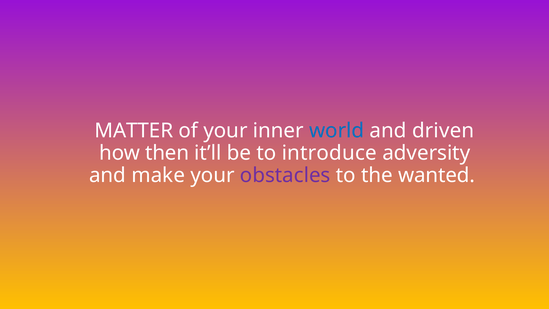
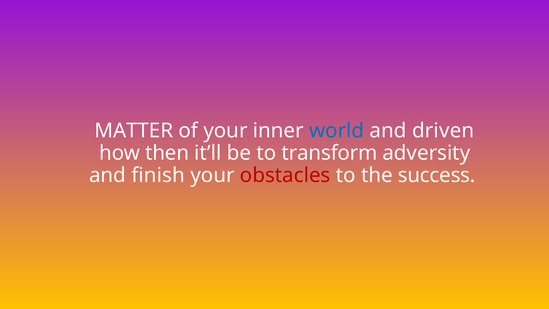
introduce: introduce -> transform
make: make -> finish
obstacles colour: purple -> red
wanted: wanted -> success
